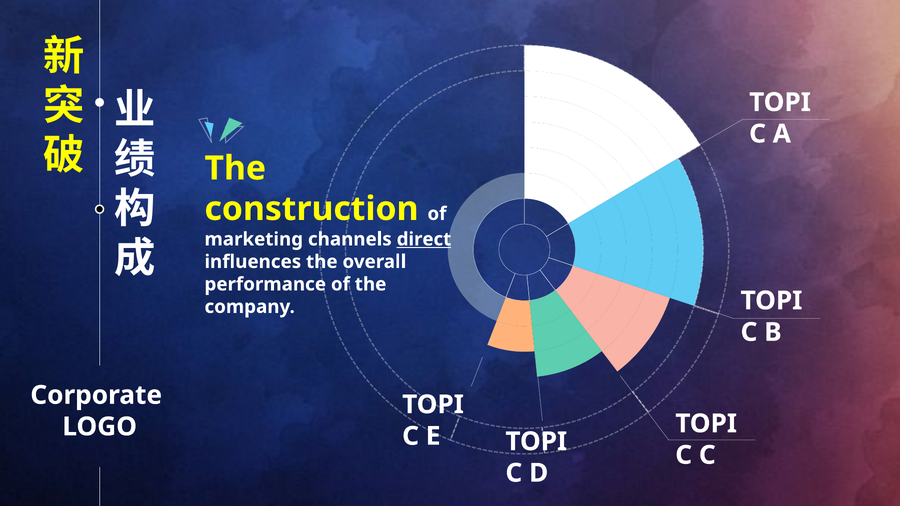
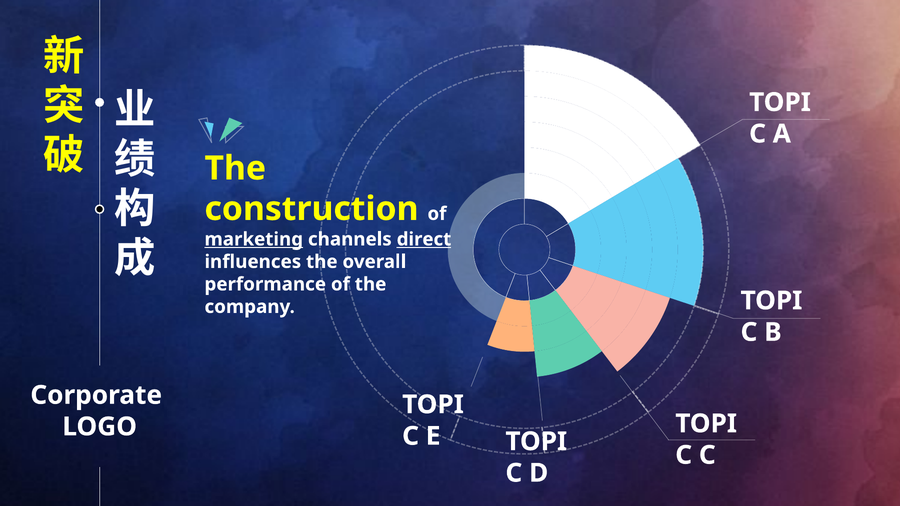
marketing underline: none -> present
